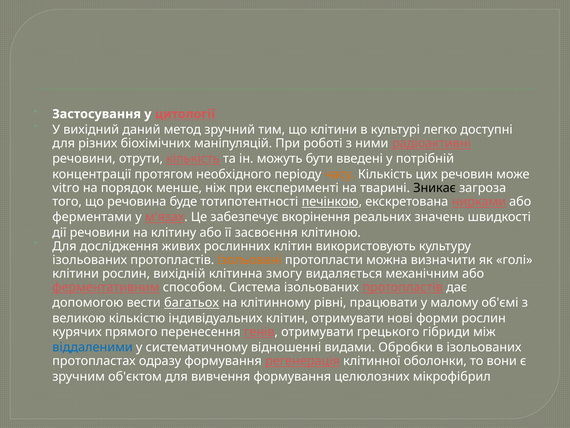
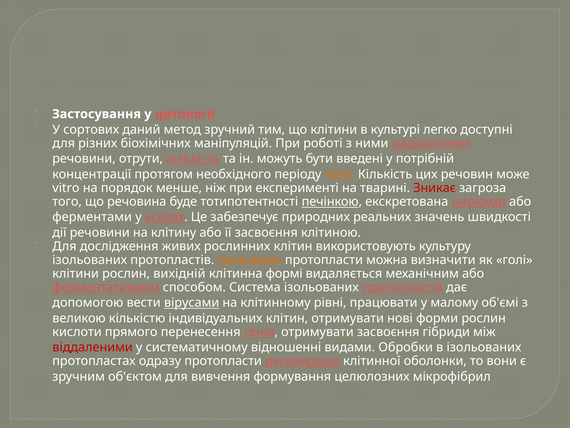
вихідний: вихідний -> сортових
Зникає colour: black -> red
вкорінення: вкорінення -> природних
змогу: змогу -> формі
багатьох: багатьох -> вірусами
курячих: курячих -> кислоти
отримувати грецького: грецького -> засвоєння
віддаленими colour: blue -> red
одразу формування: формування -> протопласти
